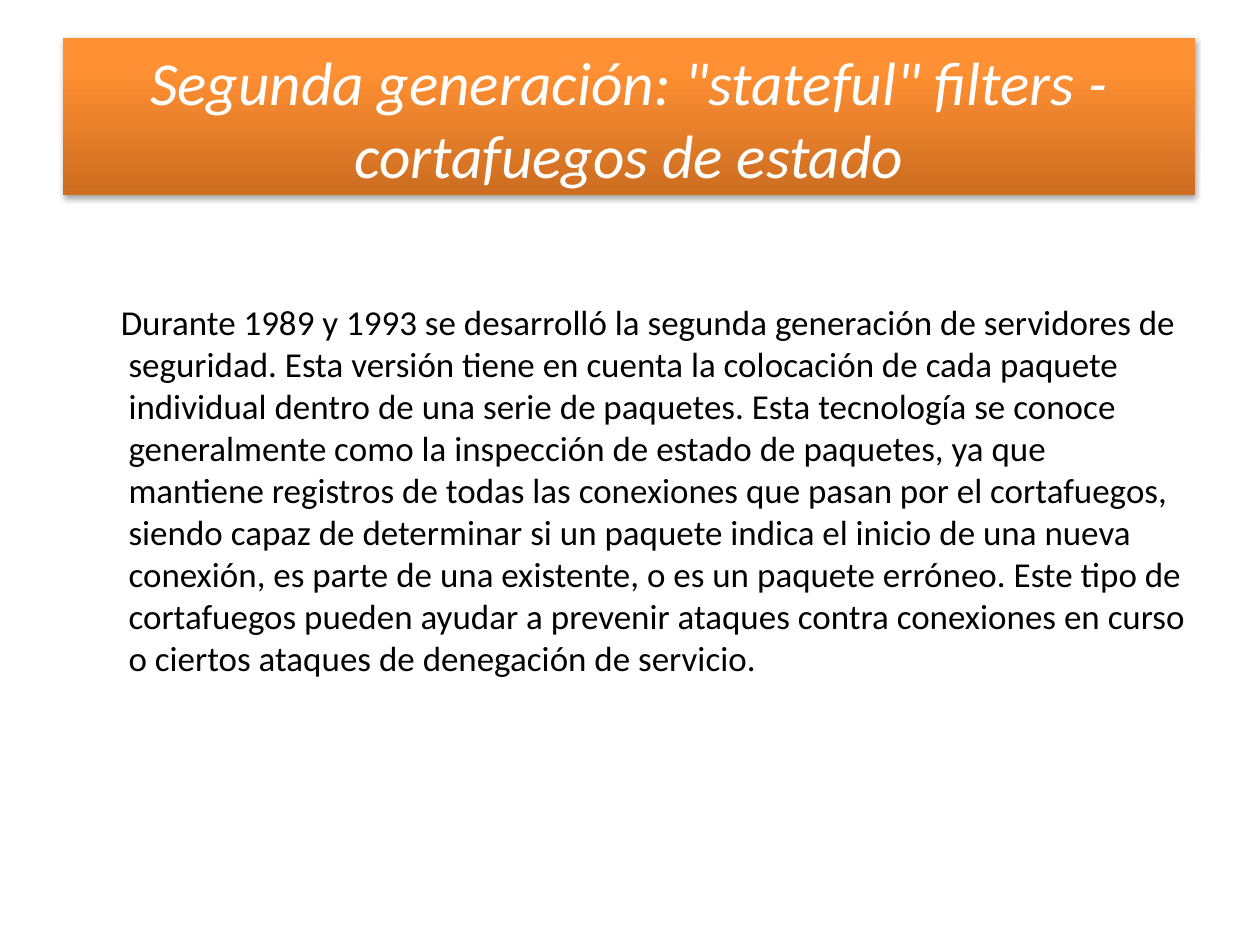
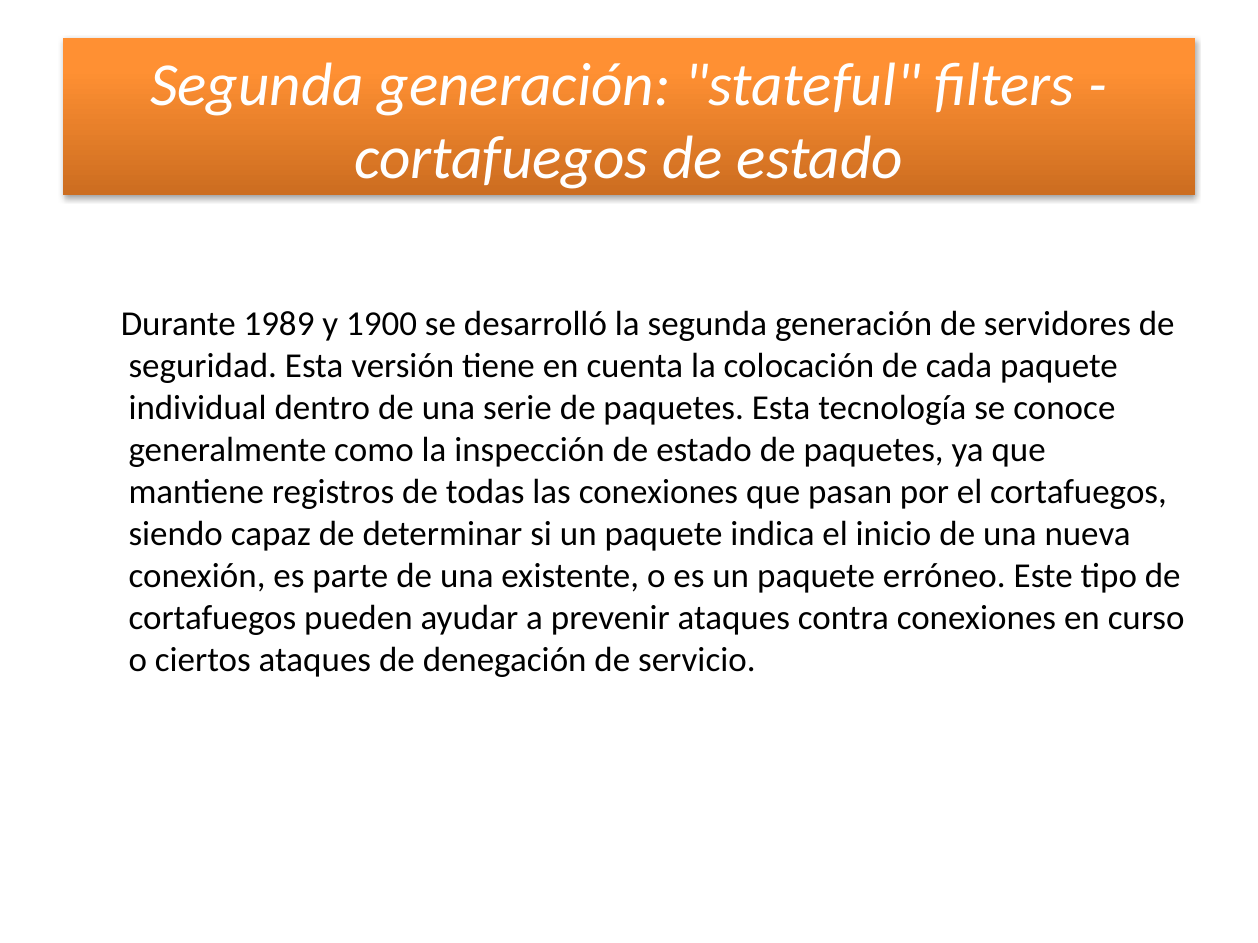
1993: 1993 -> 1900
